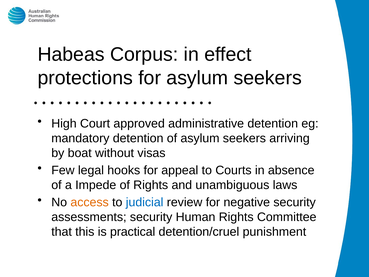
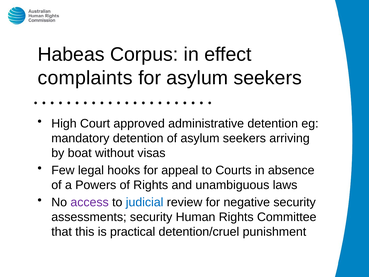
protections: protections -> complaints
Impede: Impede -> Powers
access colour: orange -> purple
